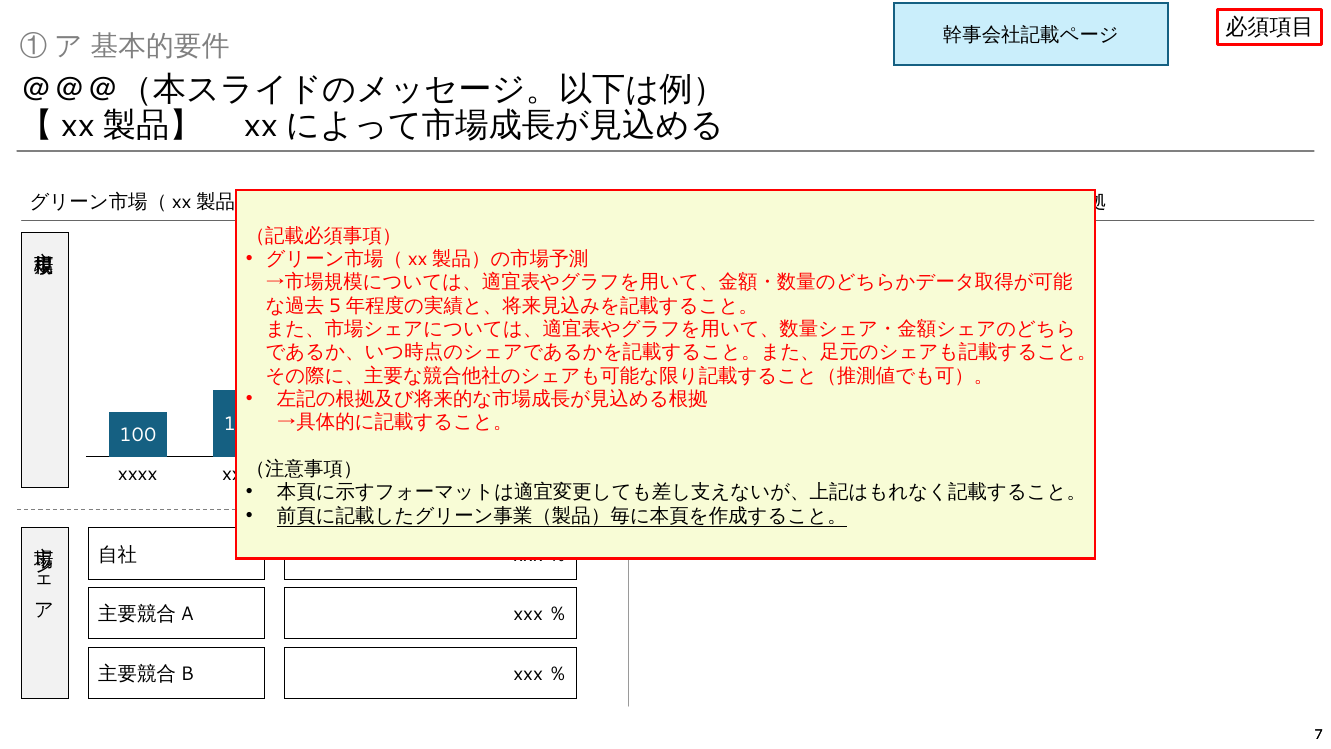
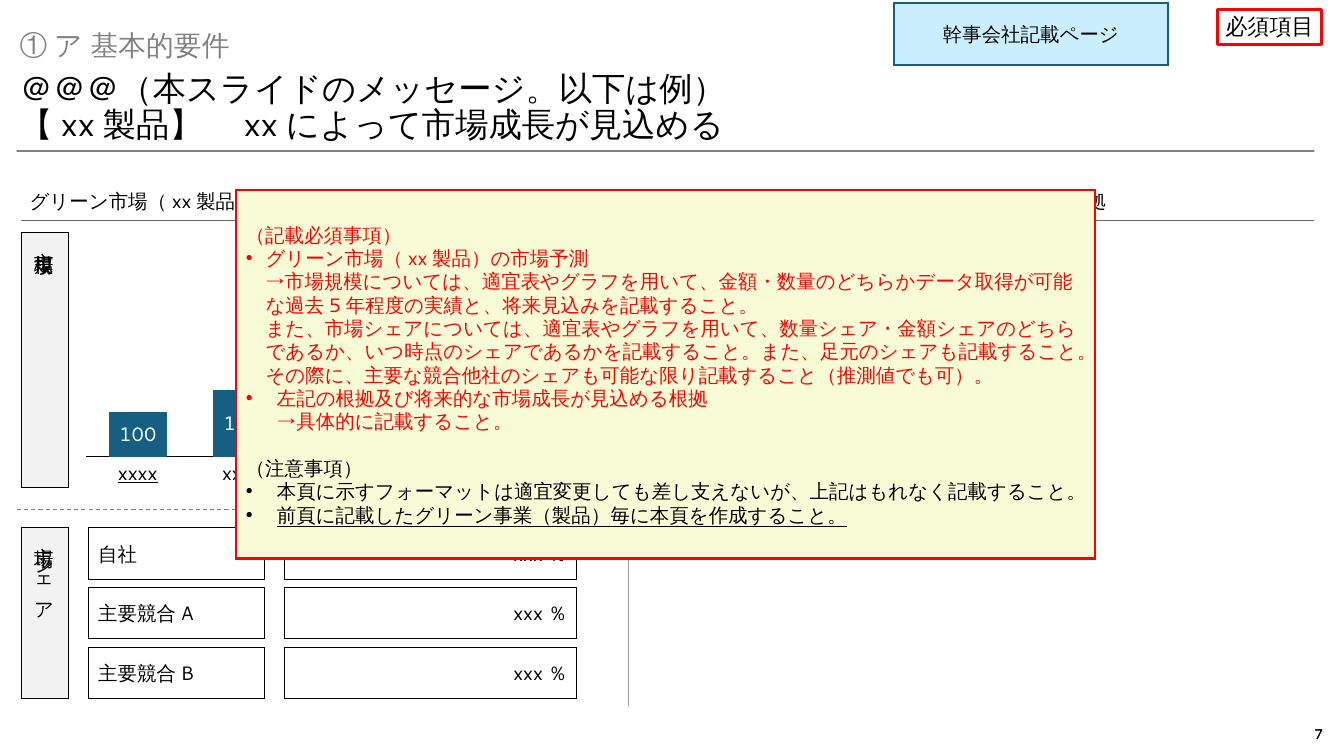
xxxx at (138, 474) underline: none -> present
